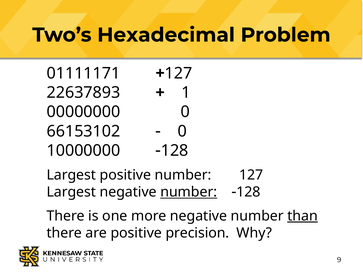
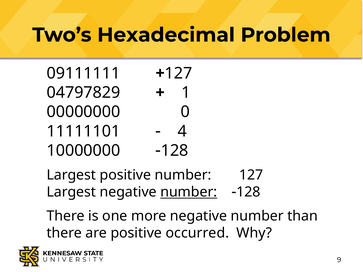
01111171: 01111171 -> 09111111
22637893: 22637893 -> 04797829
66153102: 66153102 -> 11111101
0 at (182, 131): 0 -> 4
than underline: present -> none
precision: precision -> occurred
